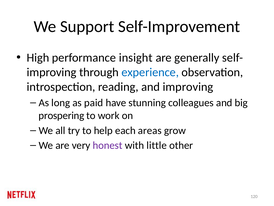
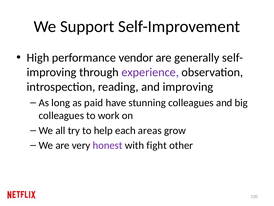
insight: insight -> vendor
experience colour: blue -> purple
prospering at (61, 115): prospering -> colleagues
little: little -> fight
